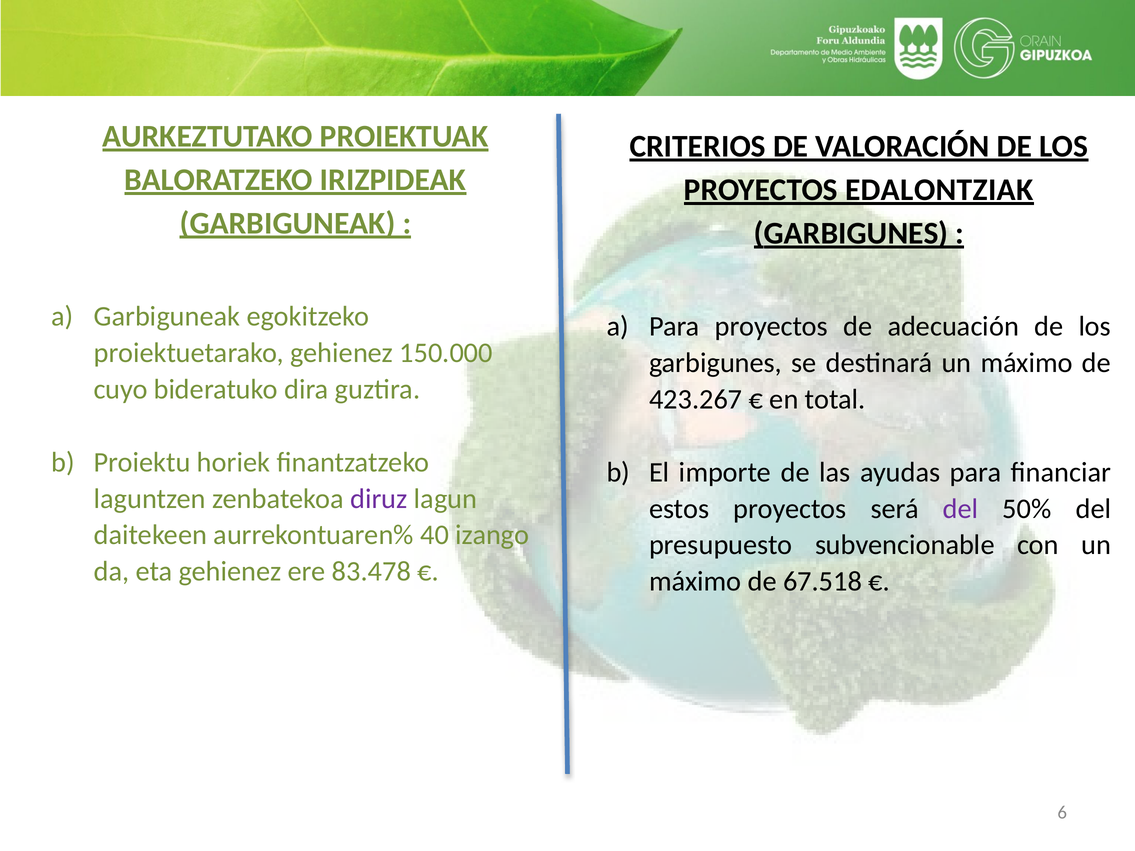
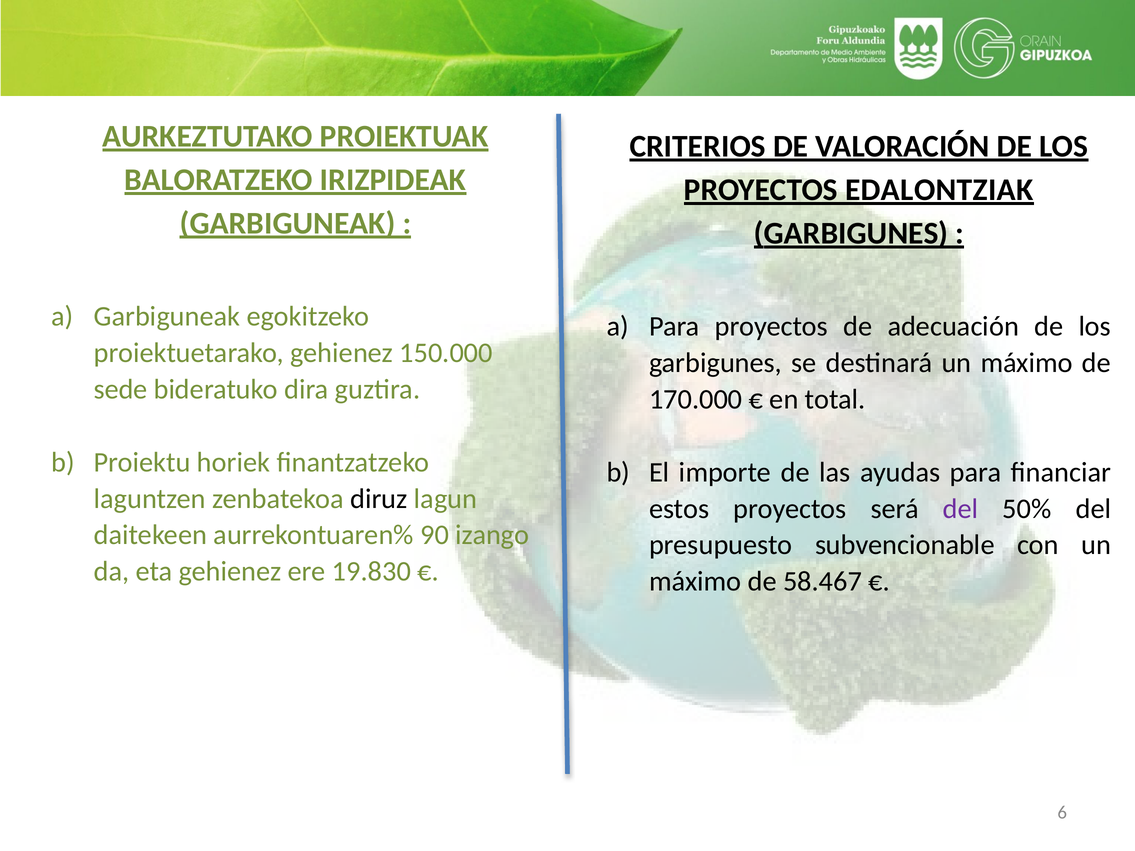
cuyo: cuyo -> sede
423.267: 423.267 -> 170.000
diruz colour: purple -> black
40: 40 -> 90
83.478: 83.478 -> 19.830
67.518: 67.518 -> 58.467
